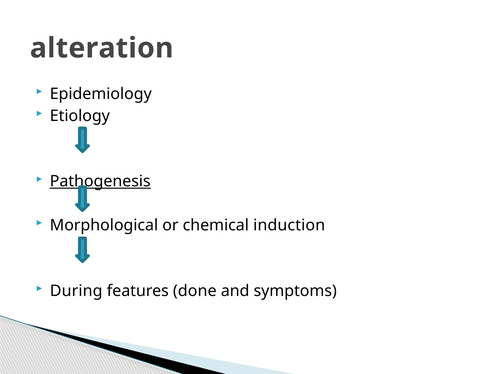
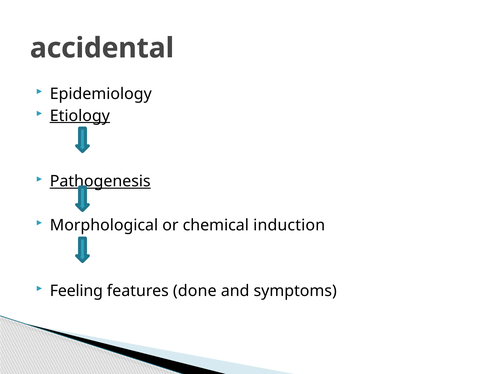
alteration: alteration -> accidental
Etiology underline: none -> present
During: During -> Feeling
